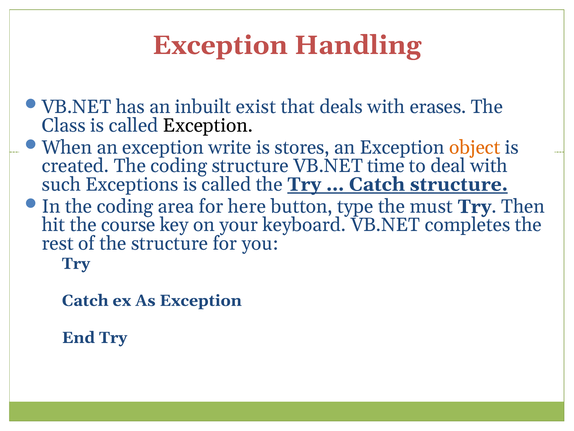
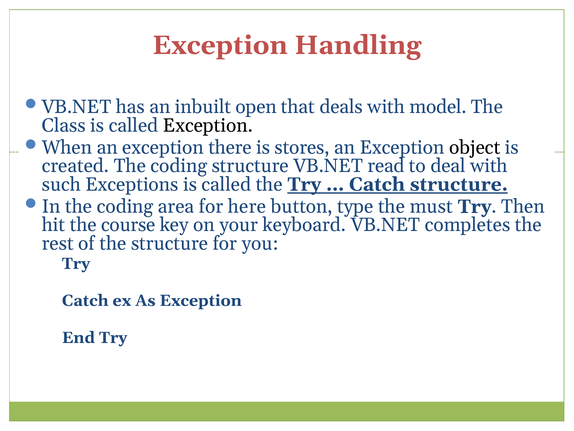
exist: exist -> open
erases: erases -> model
write: write -> there
object colour: orange -> black
time: time -> read
